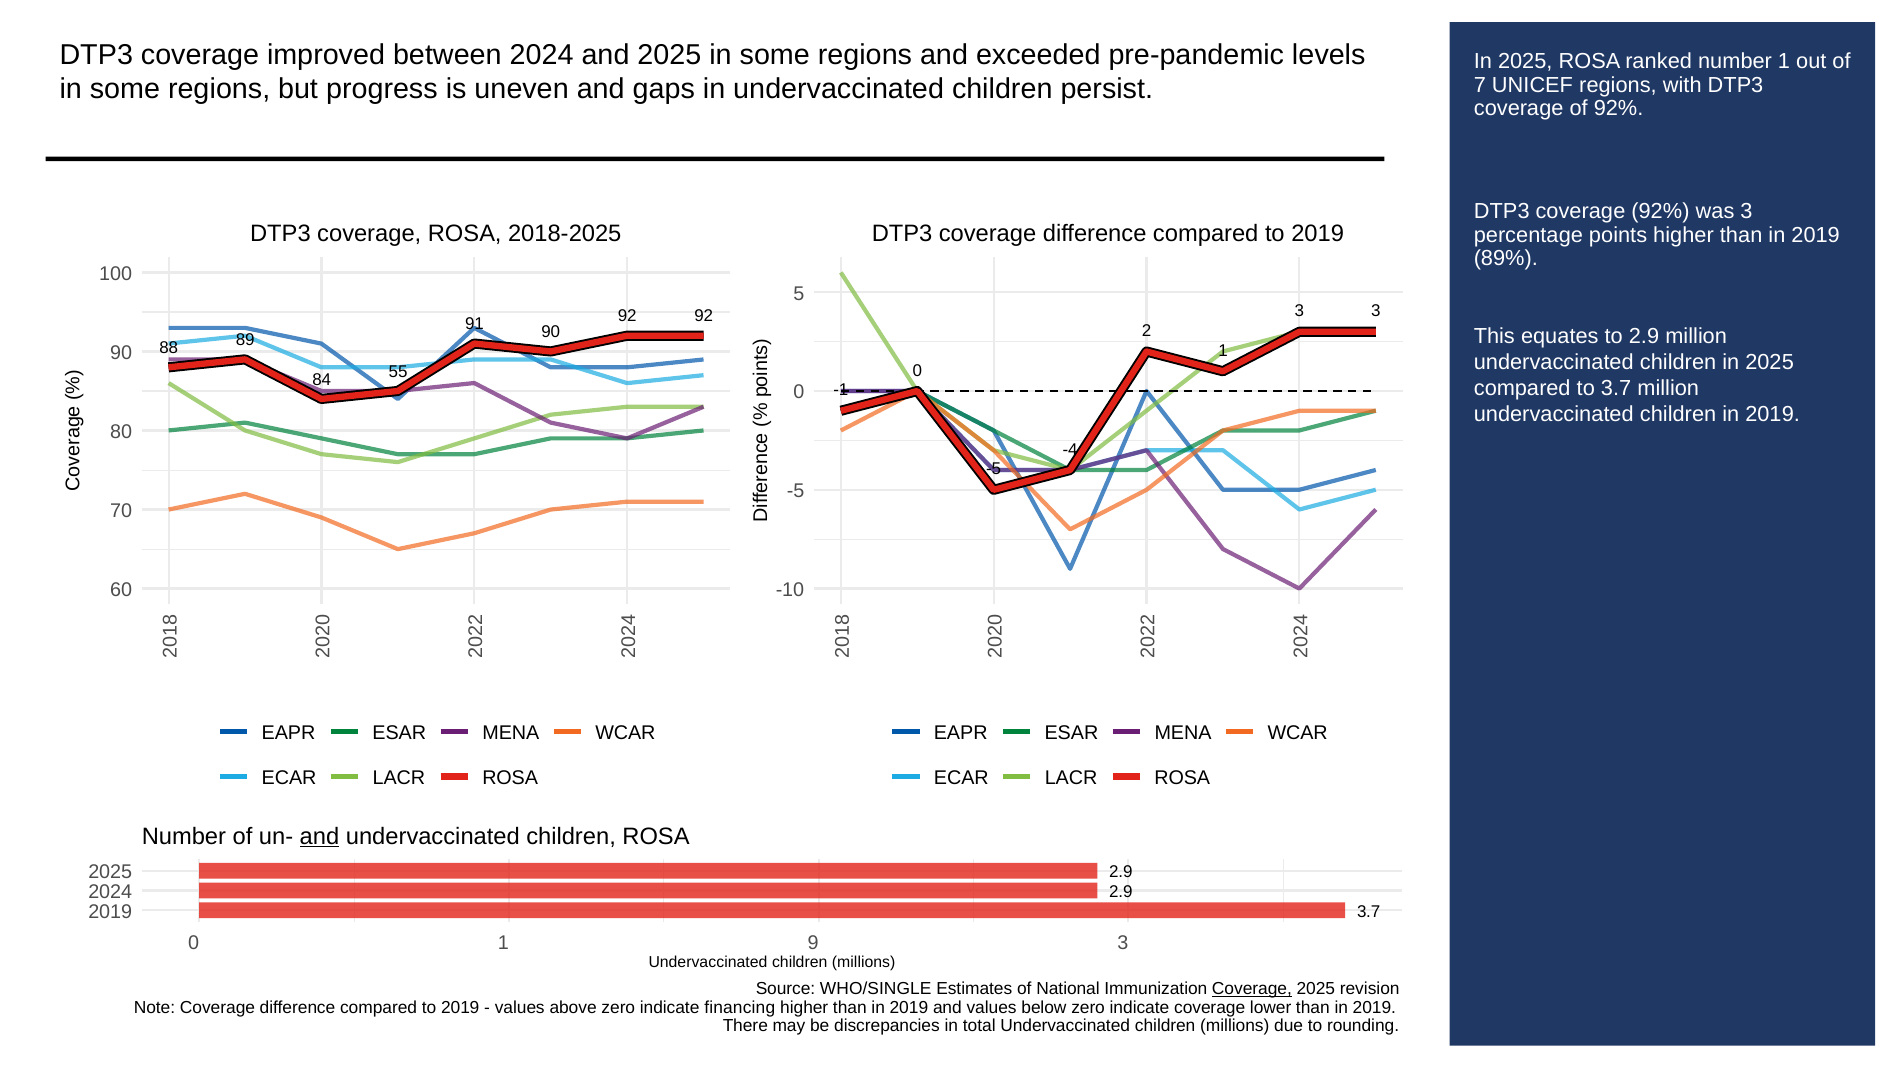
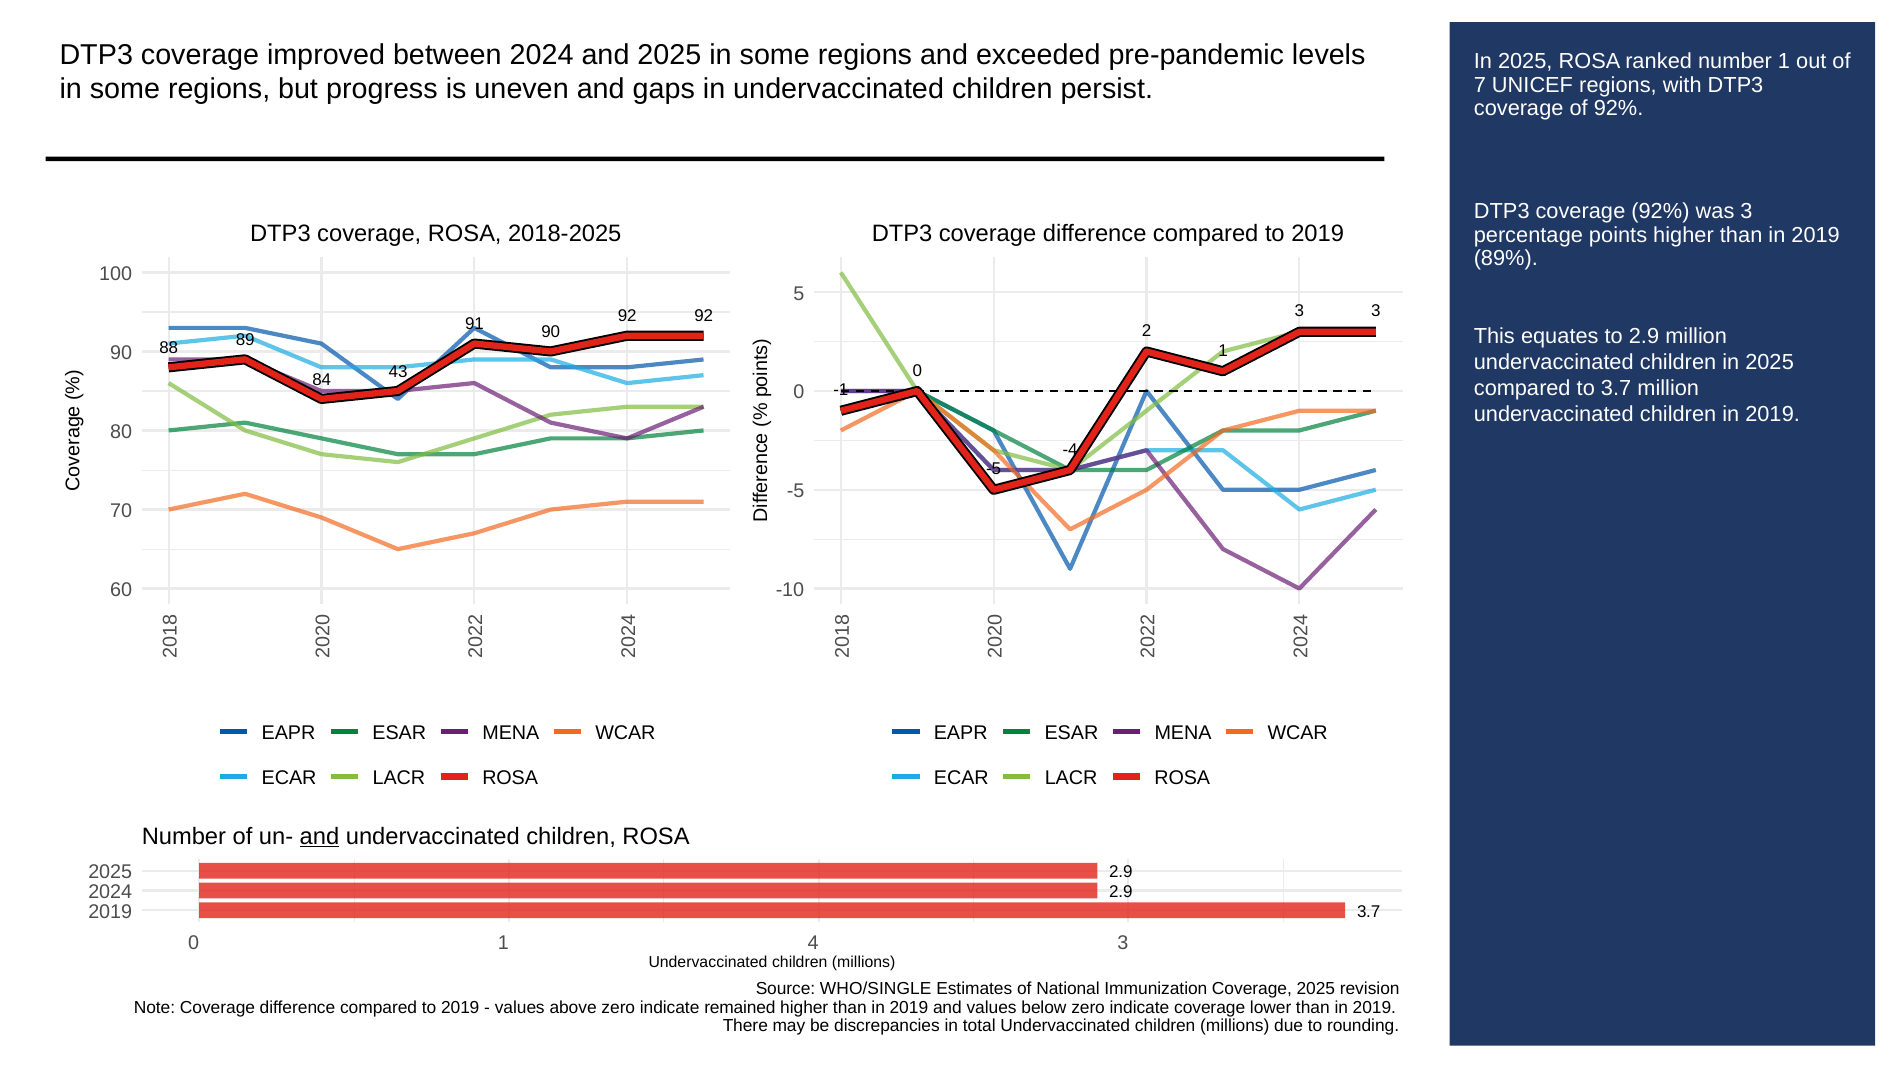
55: 55 -> 43
1 9: 9 -> 4
Coverage at (1252, 989) underline: present -> none
financing: financing -> remained
